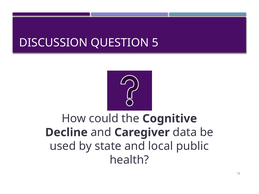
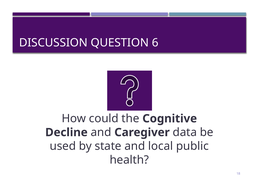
5: 5 -> 6
